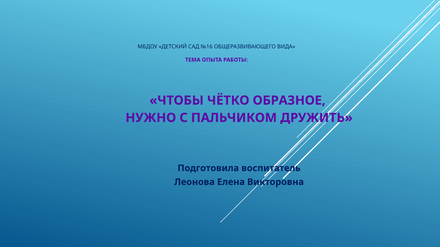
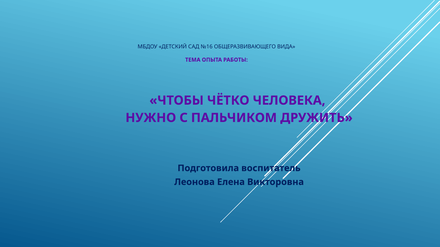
ОБРАЗНОЕ: ОБРАЗНОЕ -> ЧЕЛОВЕКА
